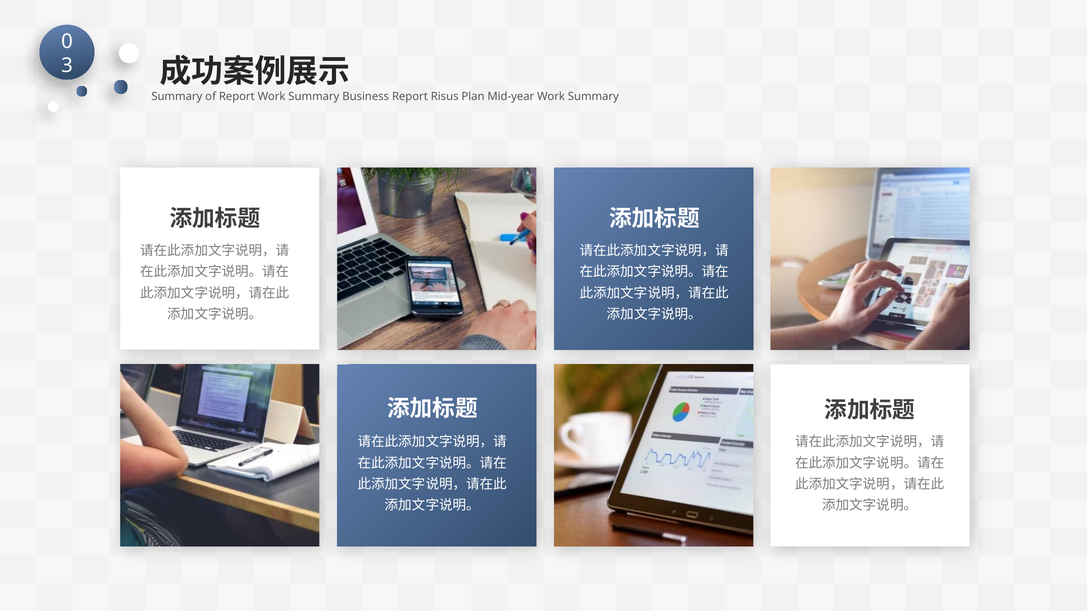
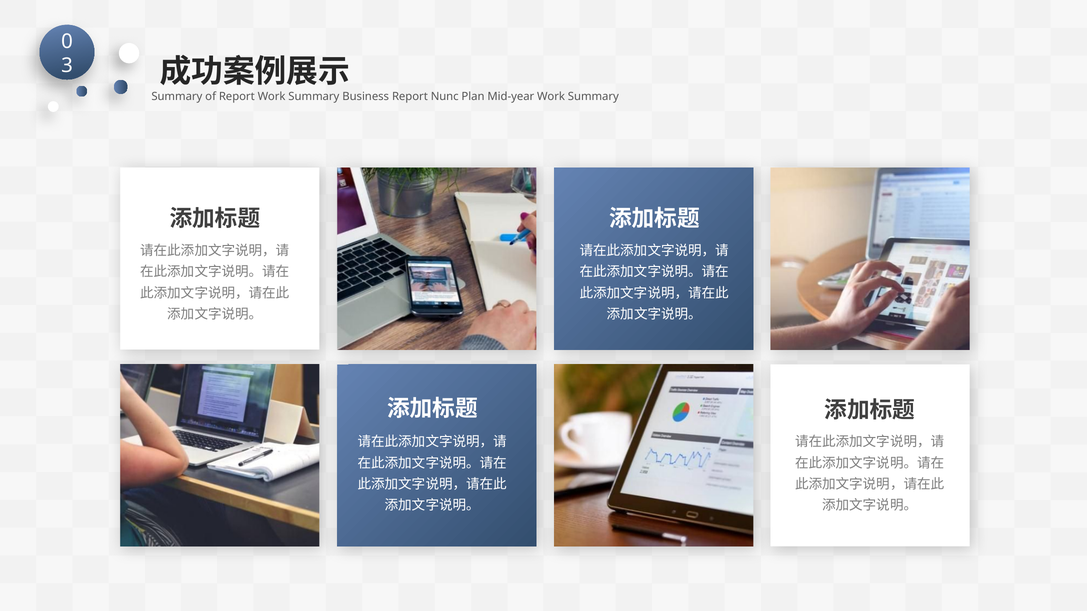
Risus: Risus -> Nunc
